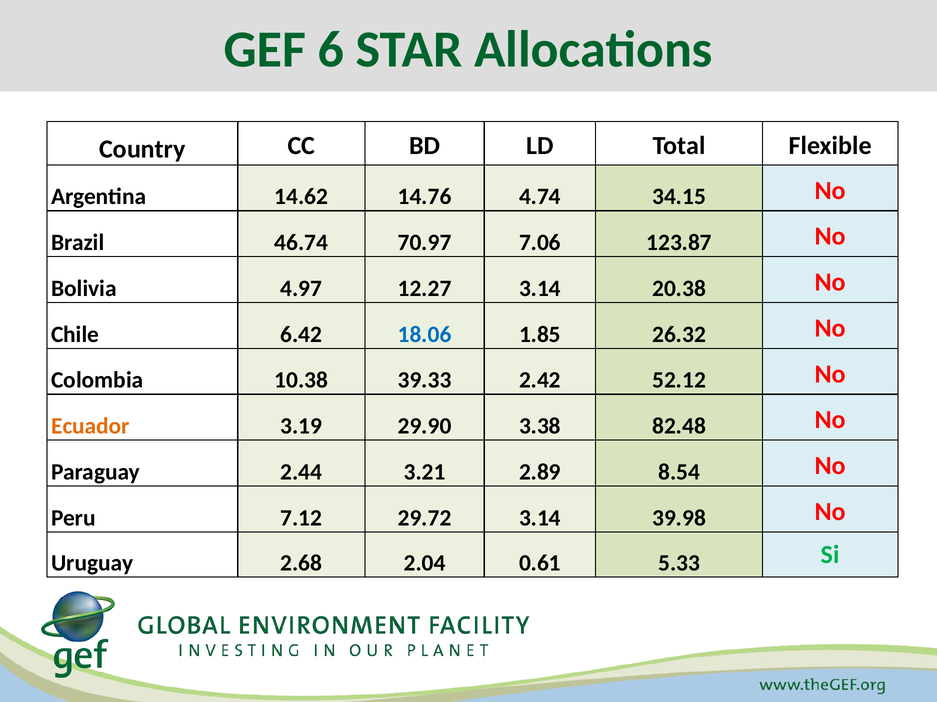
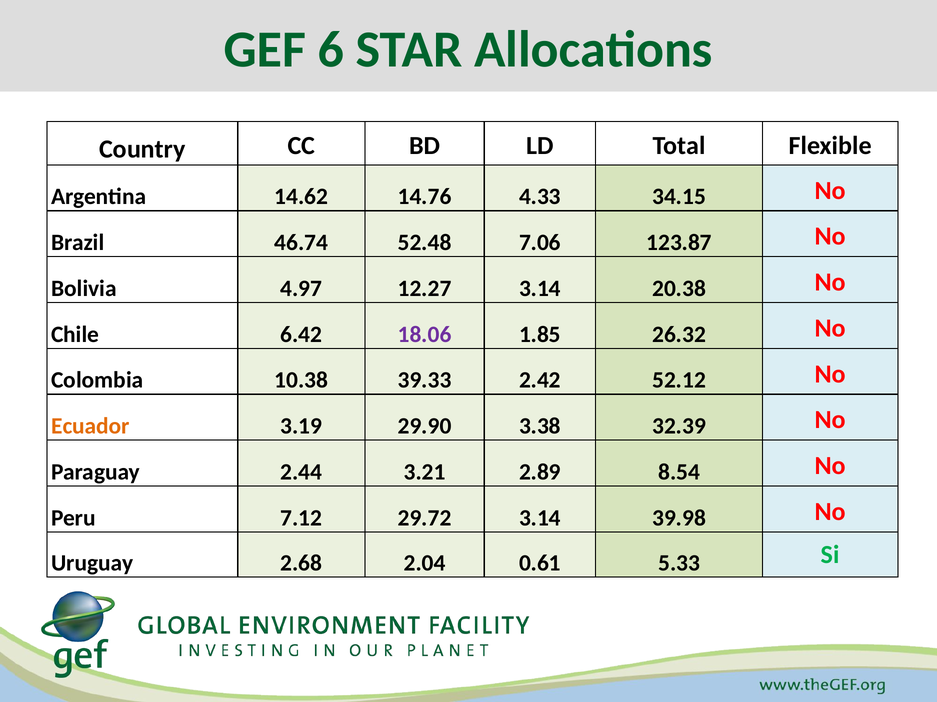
4.74: 4.74 -> 4.33
70.97: 70.97 -> 52.48
18.06 colour: blue -> purple
82.48: 82.48 -> 32.39
